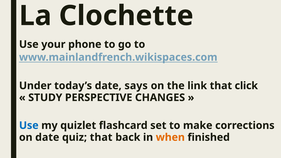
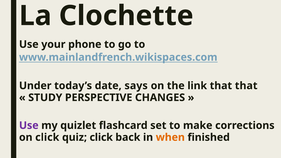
that click: click -> that
Use at (29, 125) colour: blue -> purple
on date: date -> click
quiz that: that -> click
